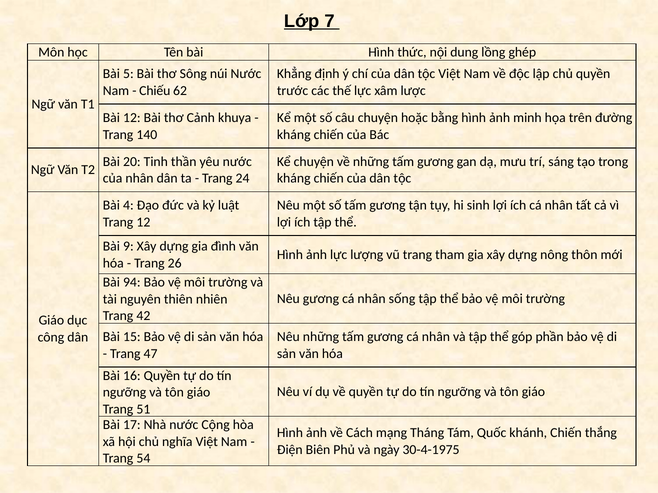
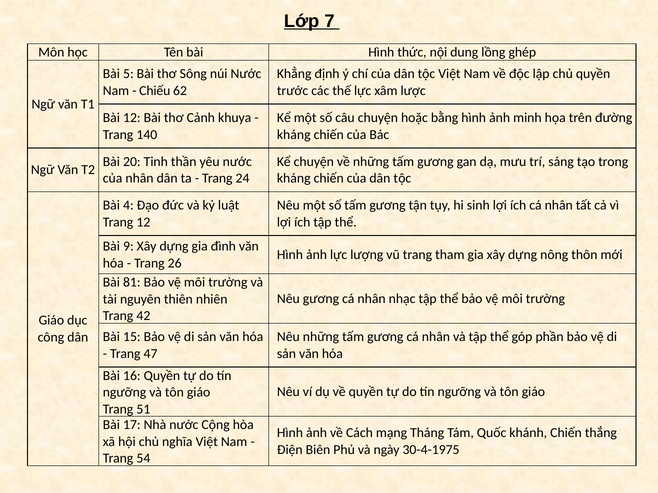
94: 94 -> 81
sống: sống -> nhạc
